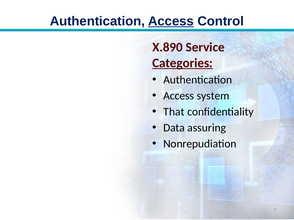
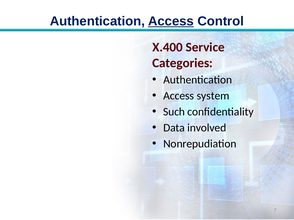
X.890: X.890 -> X.400
Categories underline: present -> none
That: That -> Such
assuring: assuring -> involved
